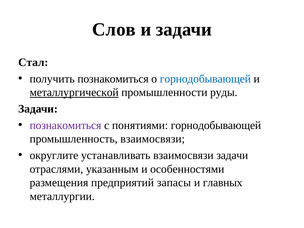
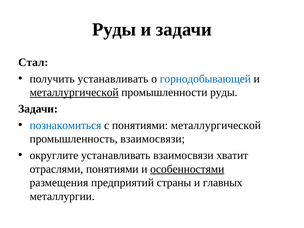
Слов at (114, 29): Слов -> Руды
получить познакомиться: познакомиться -> устанавливать
познакомиться at (65, 125) colour: purple -> blue
понятиями горнодобывающей: горнодобывающей -> металлургической
взаимосвязи задачи: задачи -> хватит
отраслями указанным: указанным -> понятиями
особенностями underline: none -> present
запасы: запасы -> страны
